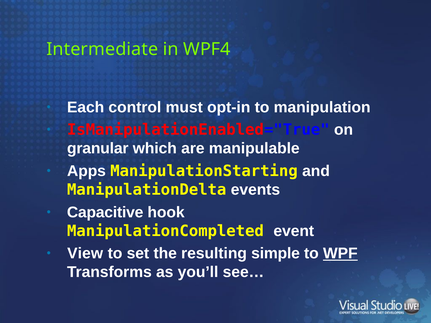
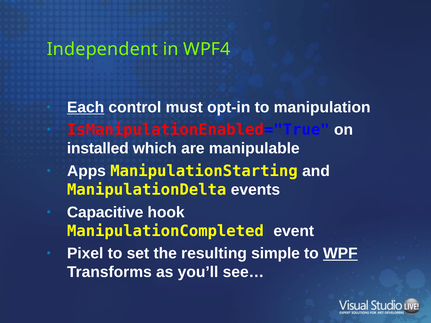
Intermediate: Intermediate -> Independent
Each underline: none -> present
granular: granular -> installed
View: View -> Pixel
